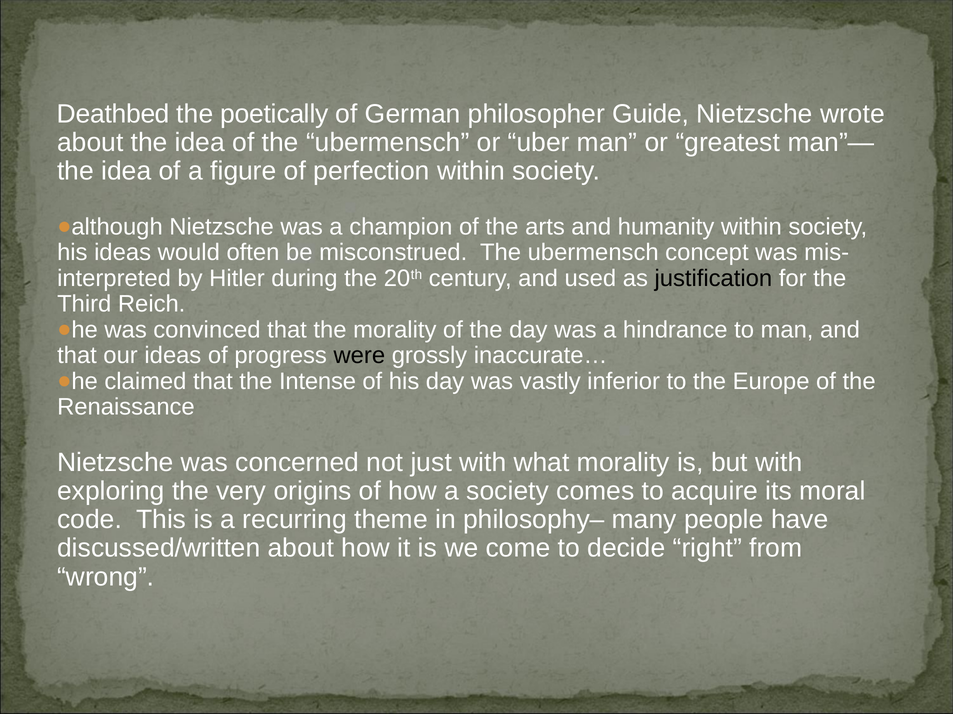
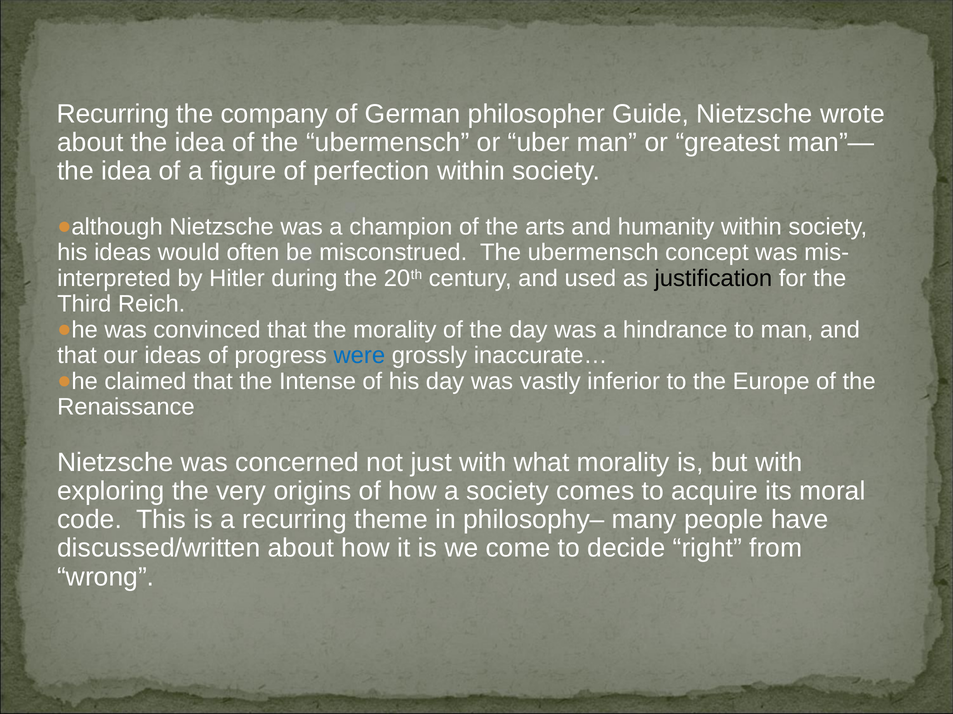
Deathbed at (113, 114): Deathbed -> Recurring
poetically: poetically -> company
were colour: black -> blue
